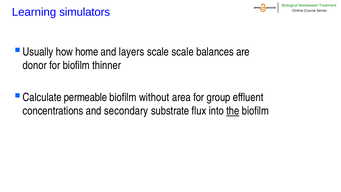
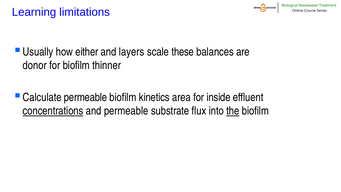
simulators: simulators -> limitations
home: home -> either
scale scale: scale -> these
without: without -> kinetics
group: group -> inside
concentrations underline: none -> present
and secondary: secondary -> permeable
